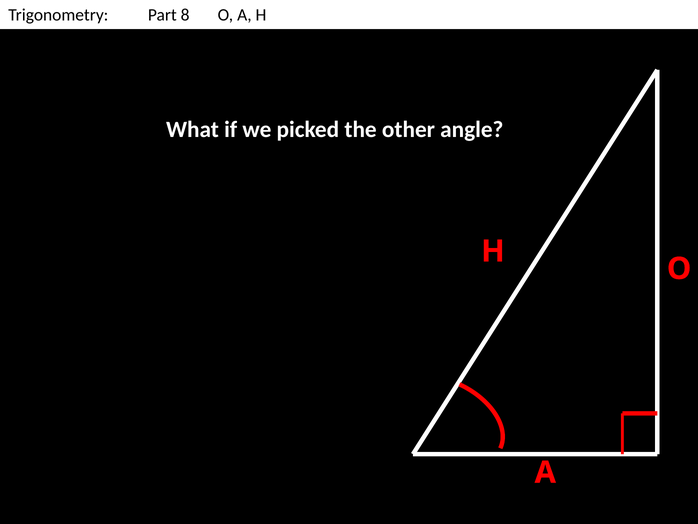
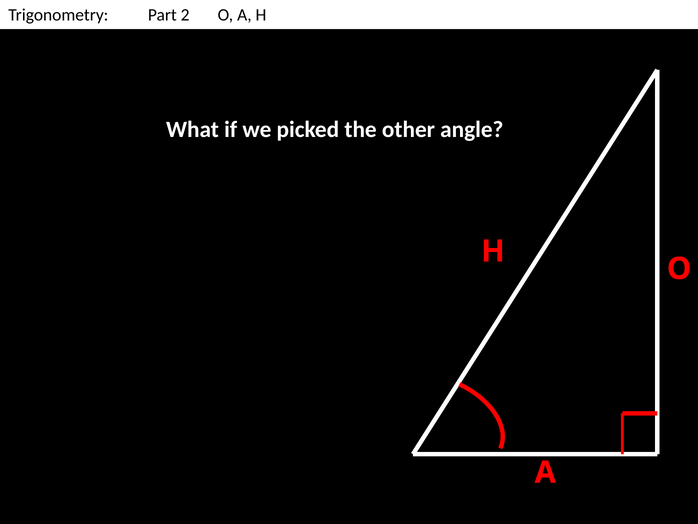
8: 8 -> 2
